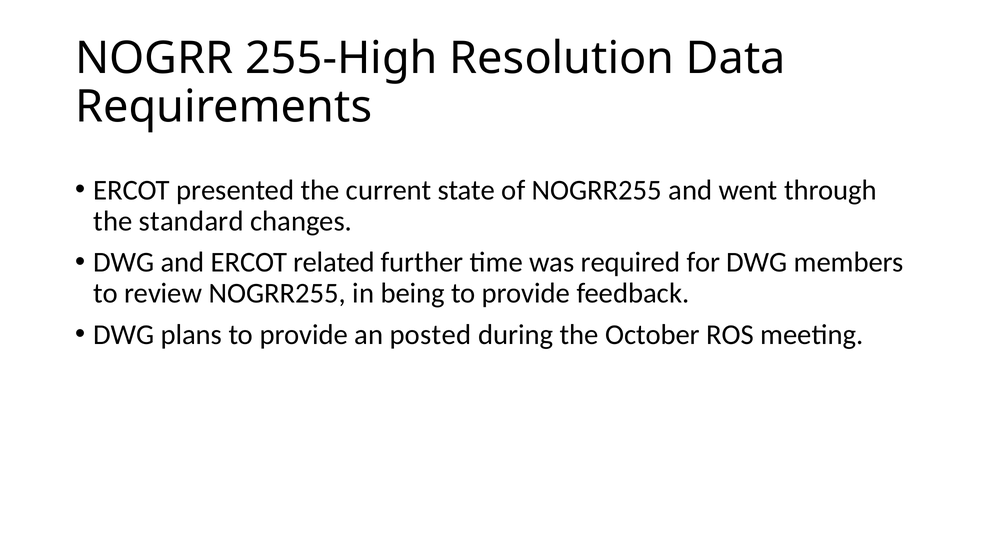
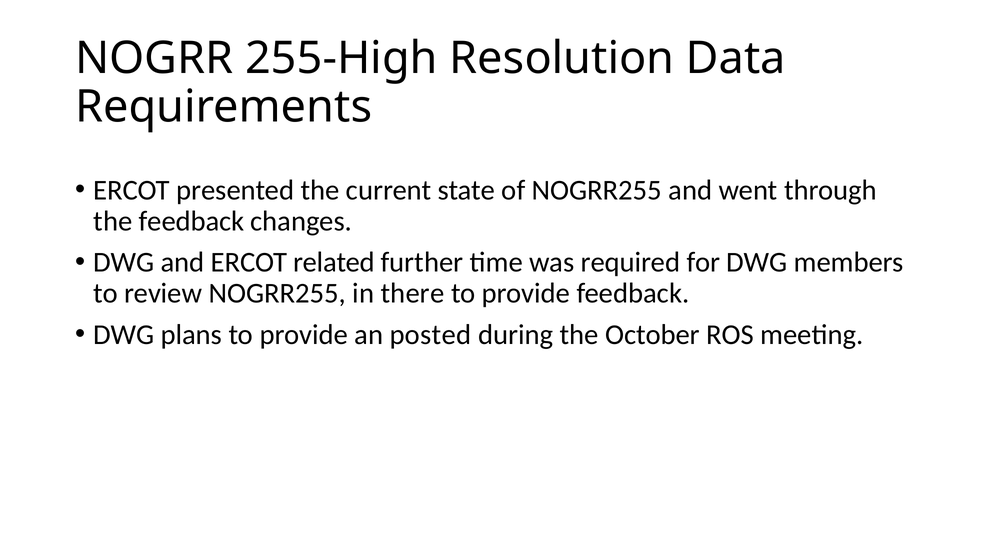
the standard: standard -> feedback
being: being -> there
